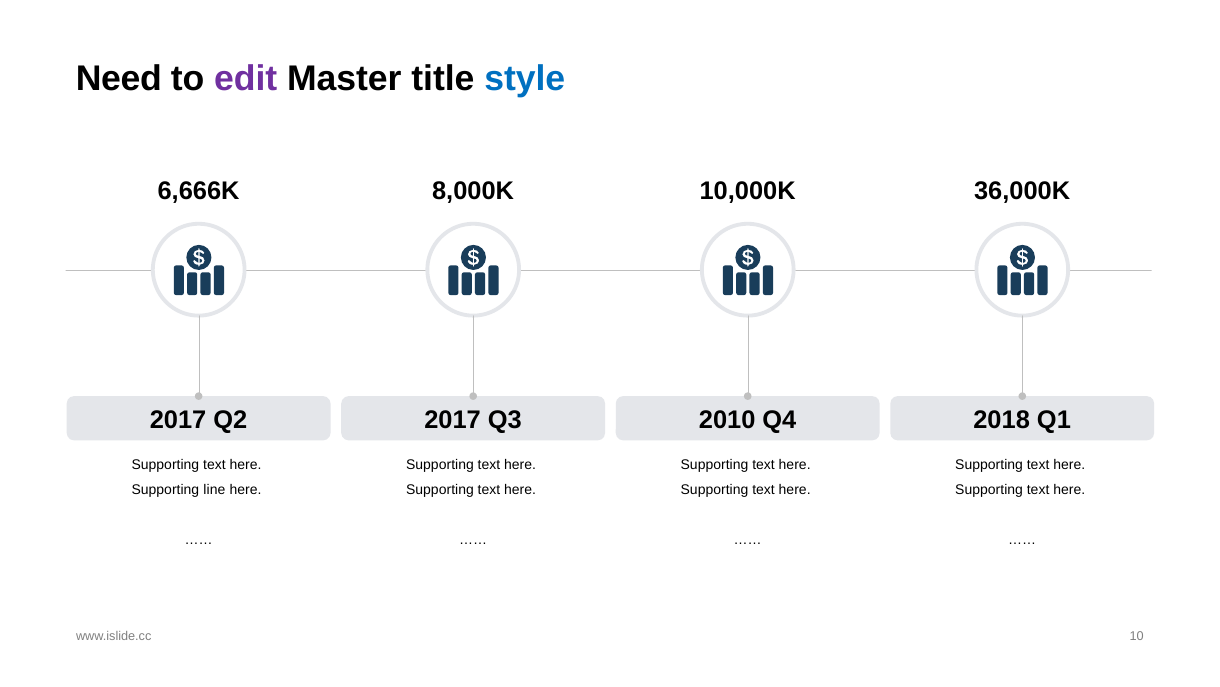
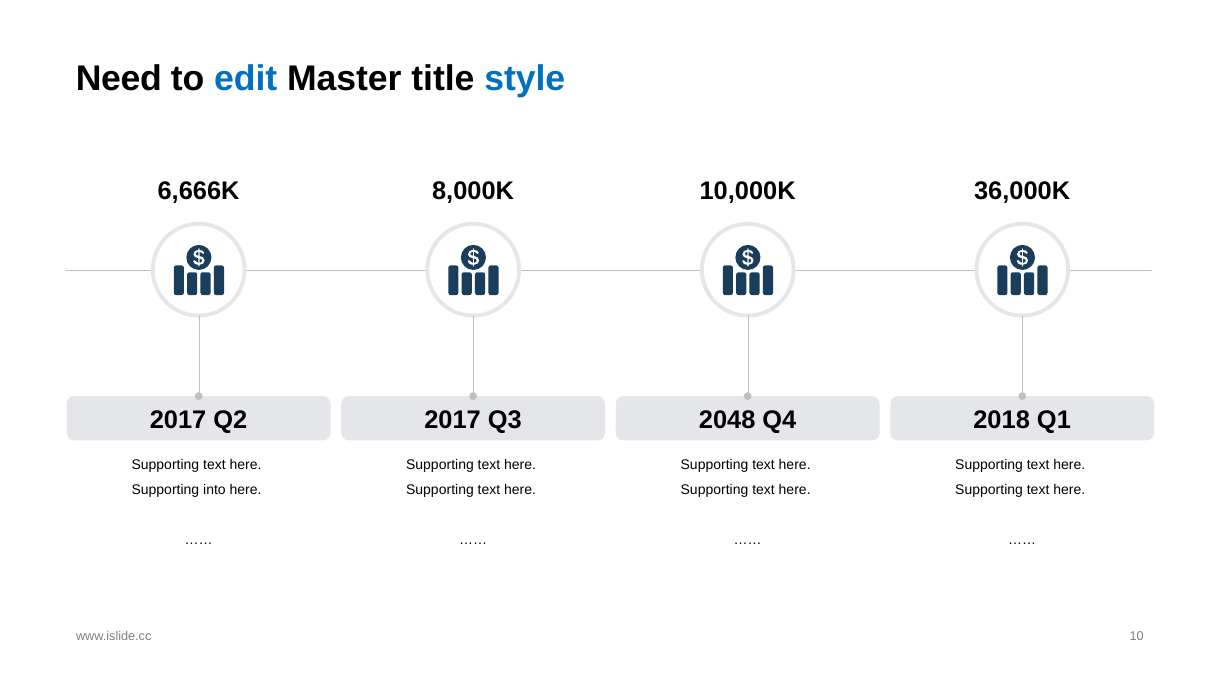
edit colour: purple -> blue
2010: 2010 -> 2048
line: line -> into
